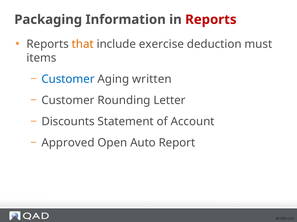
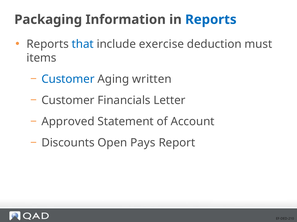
Reports at (211, 20) colour: red -> blue
that colour: orange -> blue
Rounding: Rounding -> Financials
Discounts: Discounts -> Approved
Approved: Approved -> Discounts
Auto: Auto -> Pays
